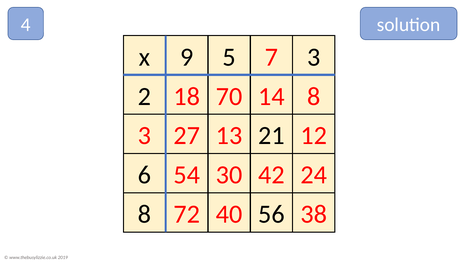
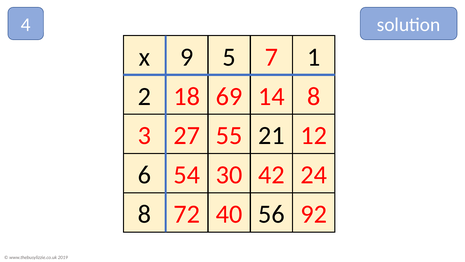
5 3: 3 -> 1
70: 70 -> 69
13: 13 -> 55
38: 38 -> 92
